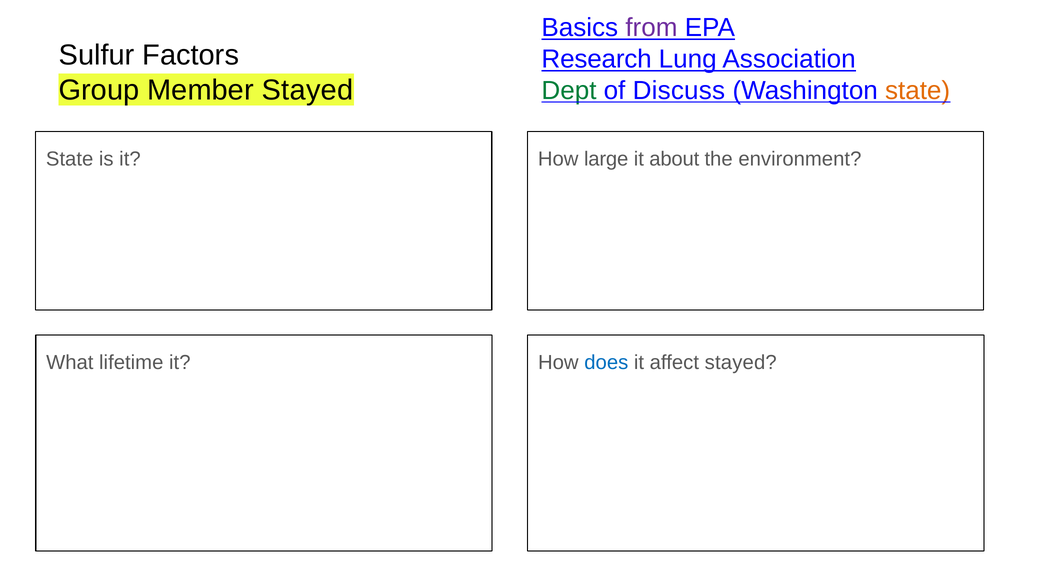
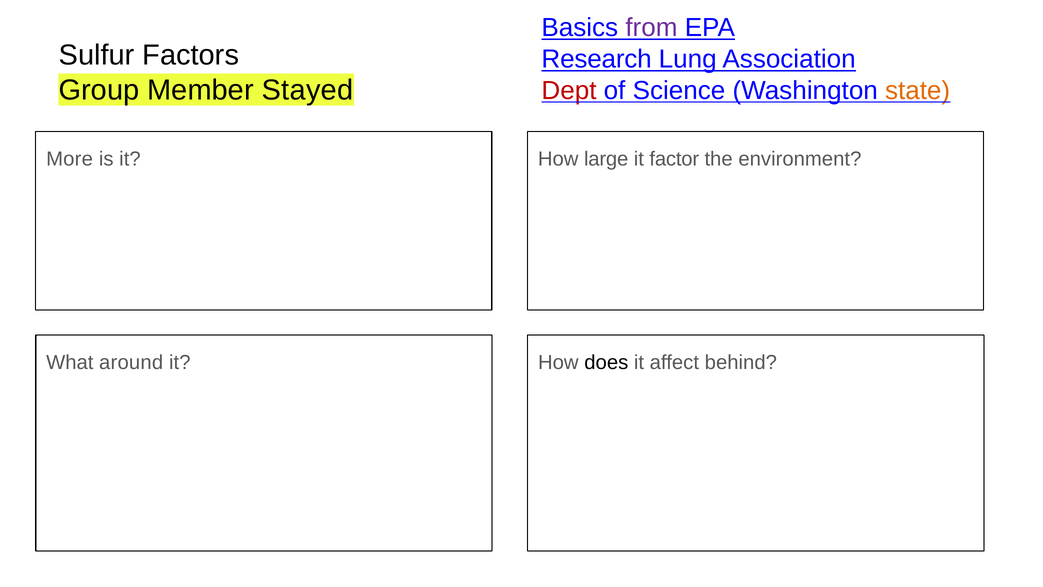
Dept colour: green -> red
Discuss: Discuss -> Science
State at (70, 159): State -> More
about: about -> factor
lifetime: lifetime -> around
does colour: blue -> black
affect stayed: stayed -> behind
